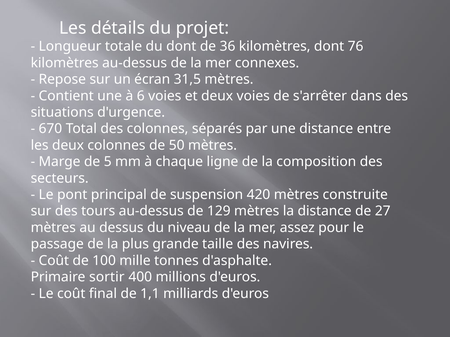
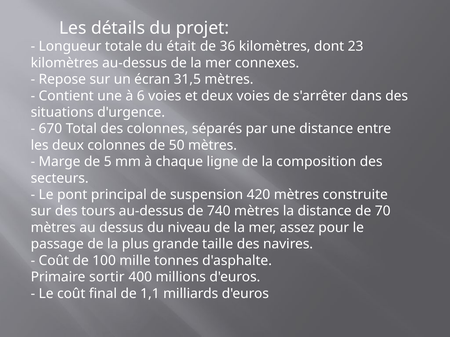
du dont: dont -> était
76: 76 -> 23
129: 129 -> 740
27: 27 -> 70
